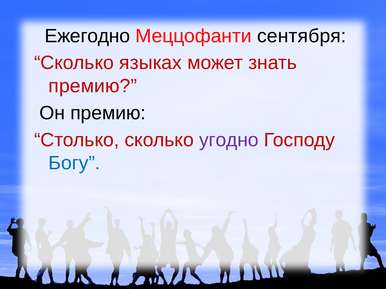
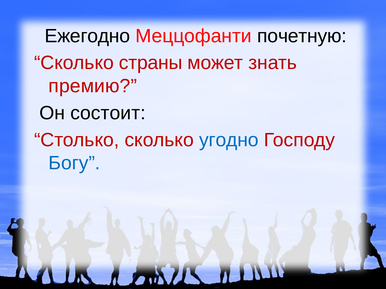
сентября: сентября -> почетную
языках: языках -> страны
Он премию: премию -> состоит
угодно colour: purple -> blue
